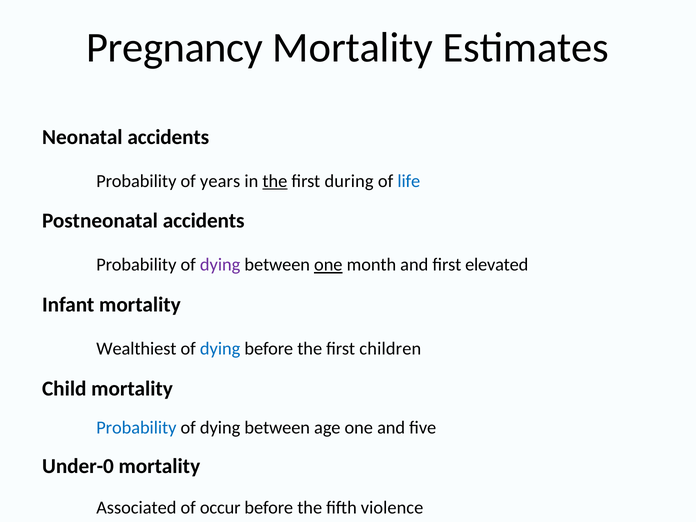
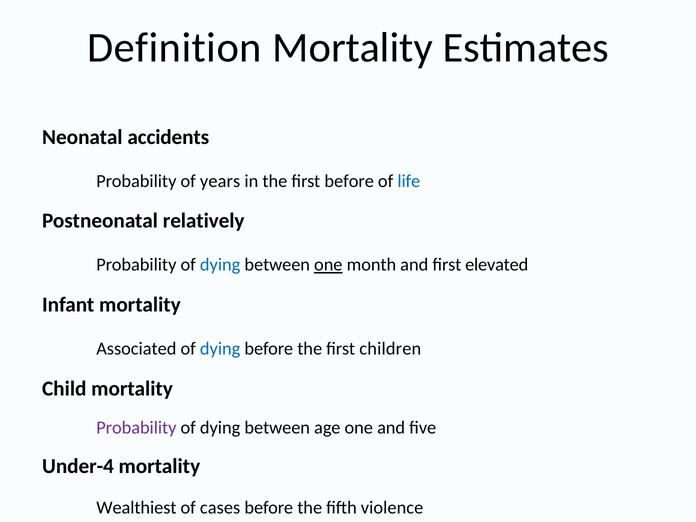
Pregnancy: Pregnancy -> Definition
the at (275, 181) underline: present -> none
first during: during -> before
Postneonatal accidents: accidents -> relatively
dying at (220, 265) colour: purple -> blue
Wealthiest: Wealthiest -> Associated
Probability at (136, 427) colour: blue -> purple
Under-0: Under-0 -> Under-4
Associated: Associated -> Wealthiest
occur: occur -> cases
